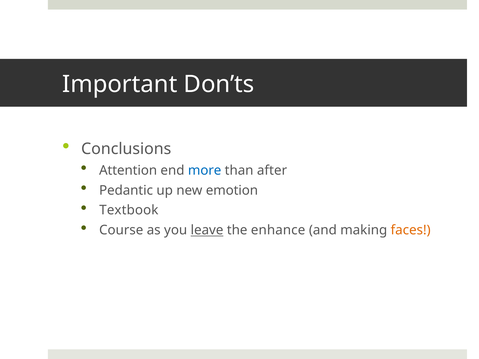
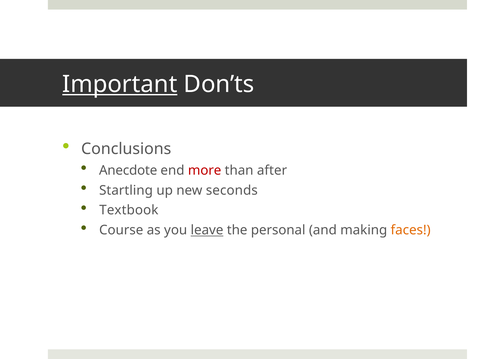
Important underline: none -> present
Attention: Attention -> Anecdote
more colour: blue -> red
Pedantic: Pedantic -> Startling
emotion: emotion -> seconds
enhance: enhance -> personal
